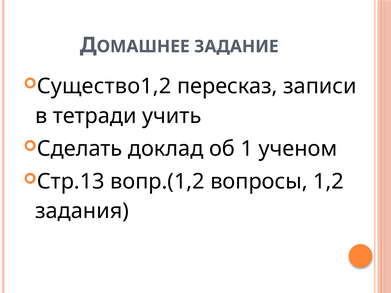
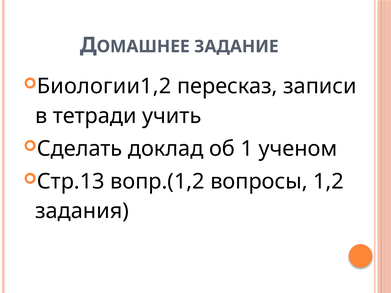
Существо1,2: Существо1,2 -> Биологии1,2
